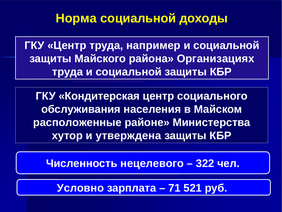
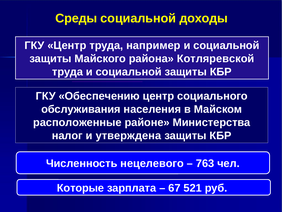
Норма: Норма -> Среды
Организациях: Организациях -> Котляревской
Кондитерская: Кондитерская -> Обеспечению
хутор: хутор -> налог
322: 322 -> 763
Условно: Условно -> Которые
71: 71 -> 67
